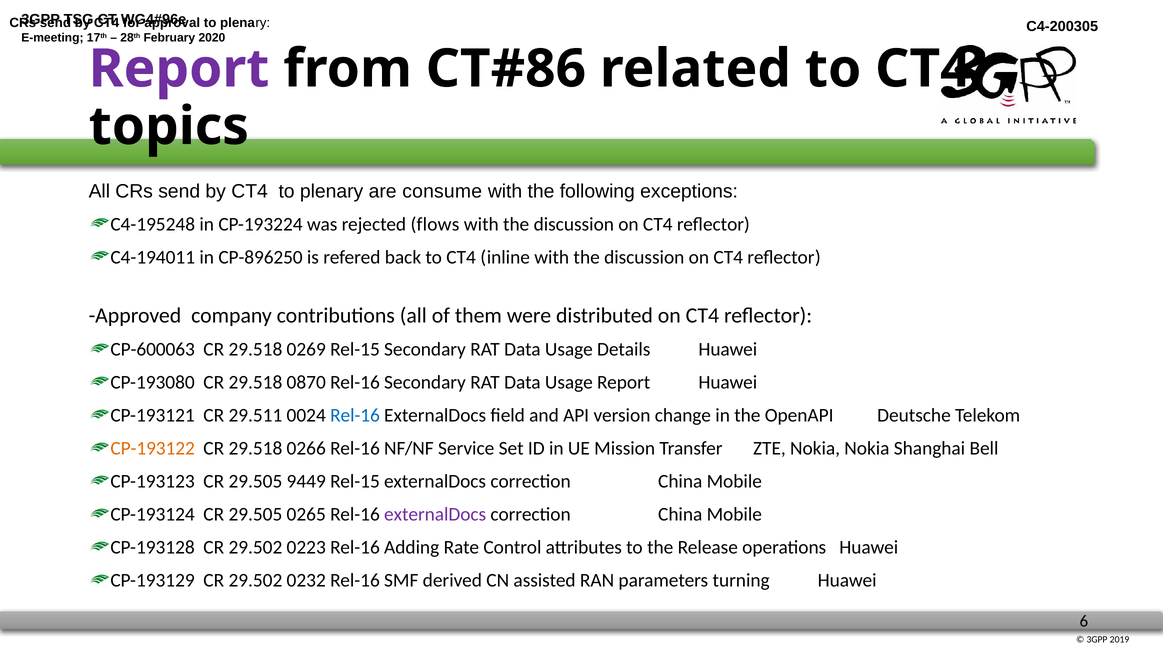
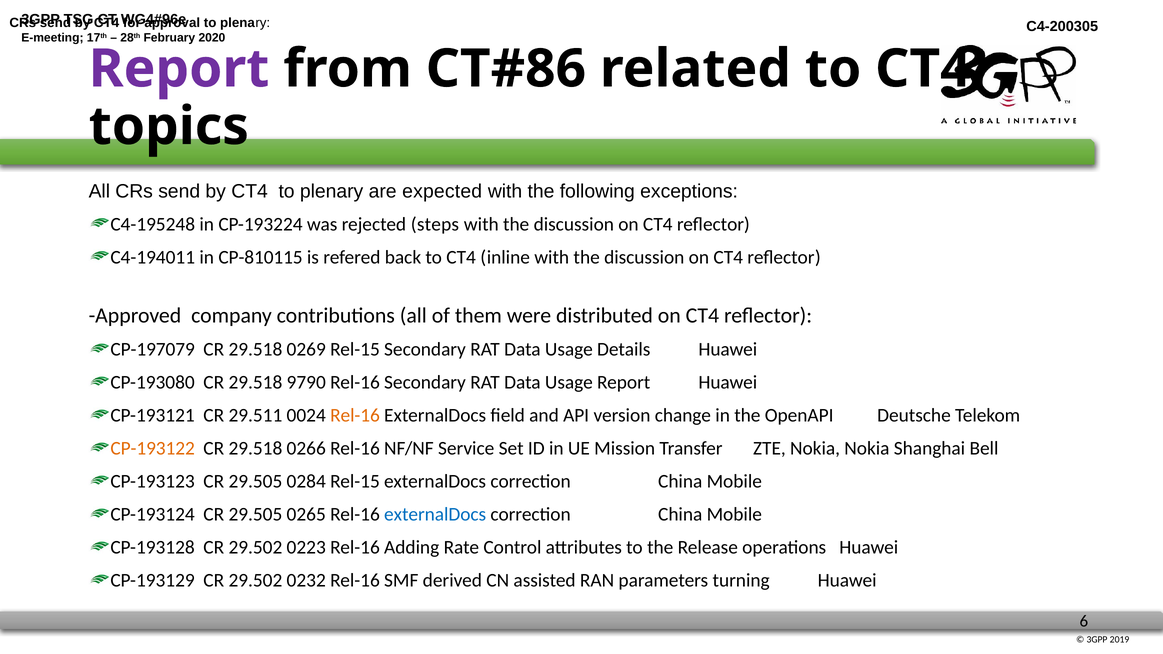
consume: consume -> expected
flows: flows -> steps
CP-896250: CP-896250 -> CP-810115
CP-600063: CP-600063 -> CP-197079
0870: 0870 -> 9790
Rel-16 at (355, 416) colour: blue -> orange
9449: 9449 -> 0284
externalDocs at (435, 515) colour: purple -> blue
